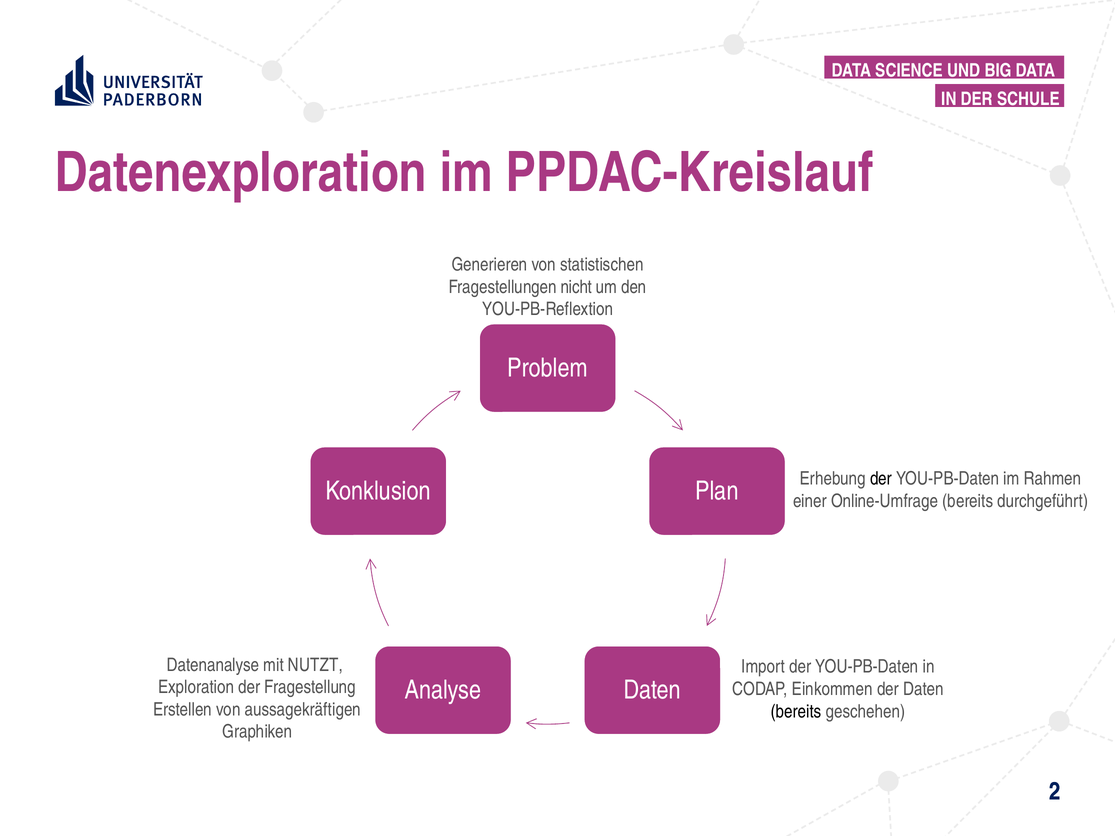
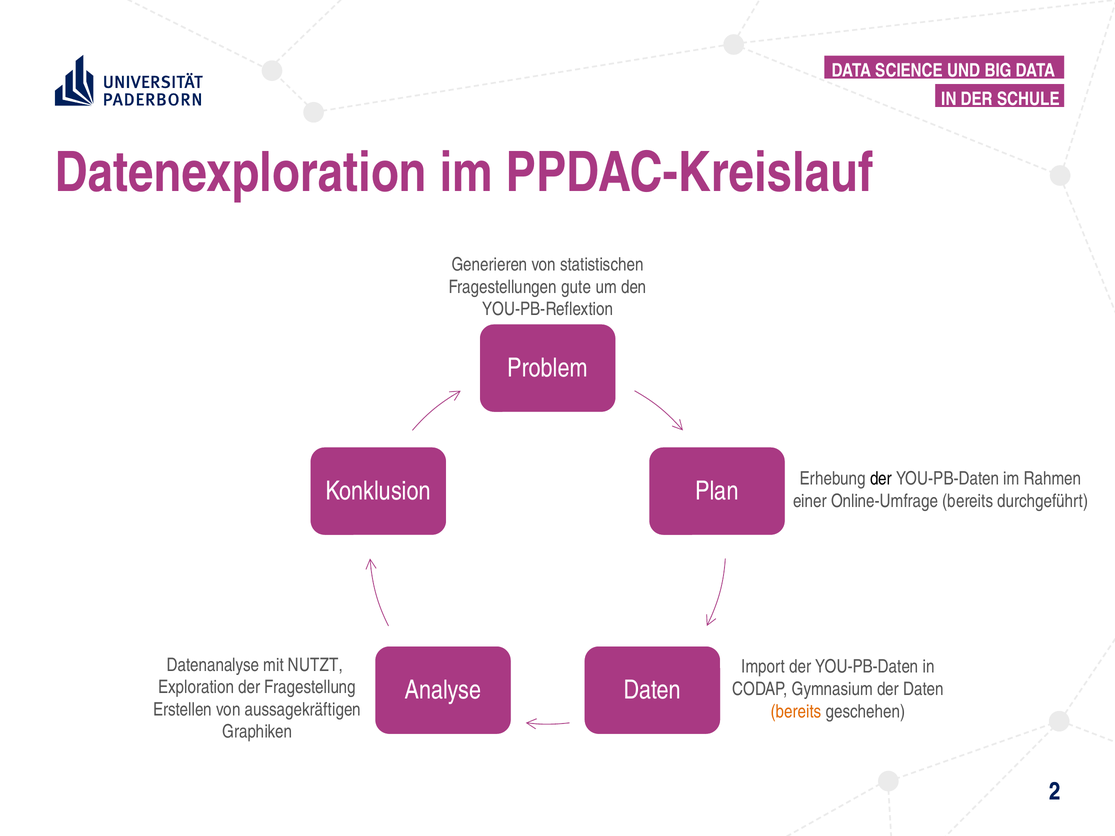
nicht: nicht -> gute
Einkommen: Einkommen -> Gymnasium
bereits at (796, 712) colour: black -> orange
